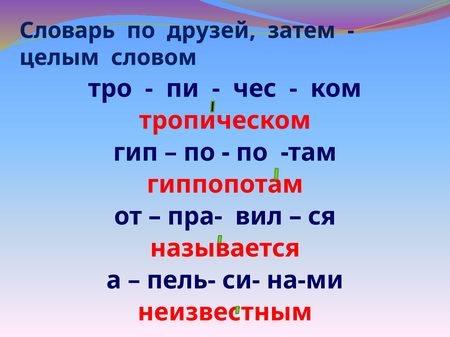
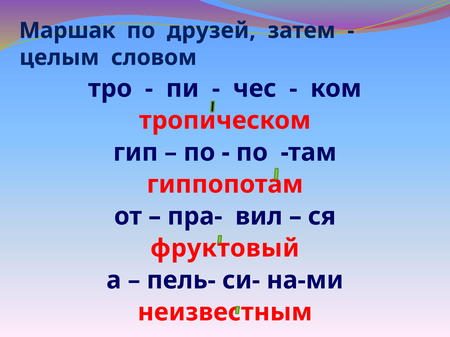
Словарь: Словарь -> Маршак
называется: называется -> фруктовый
